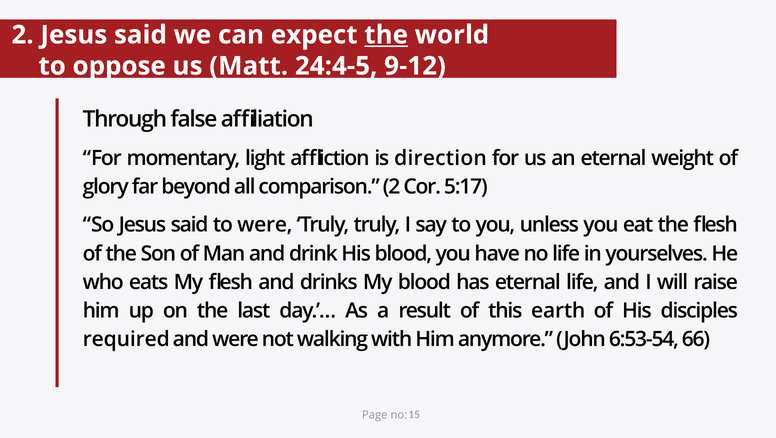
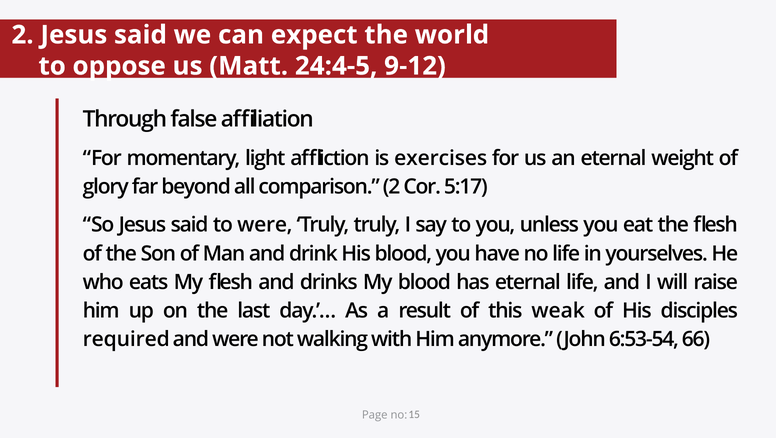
the at (386, 35) underline: present -> none
direction: direction -> exercises
earth: earth -> weak
